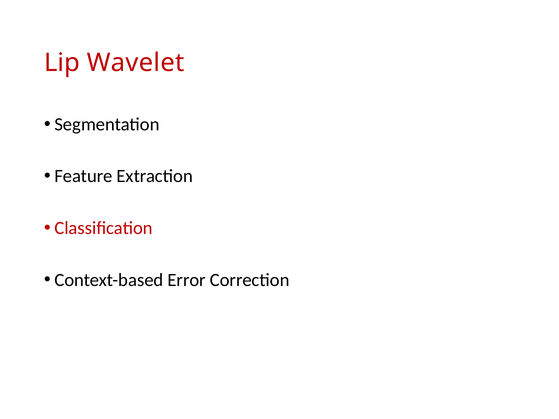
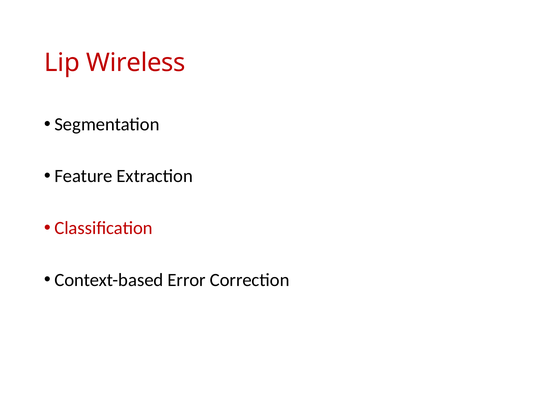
Wavelet: Wavelet -> Wireless
